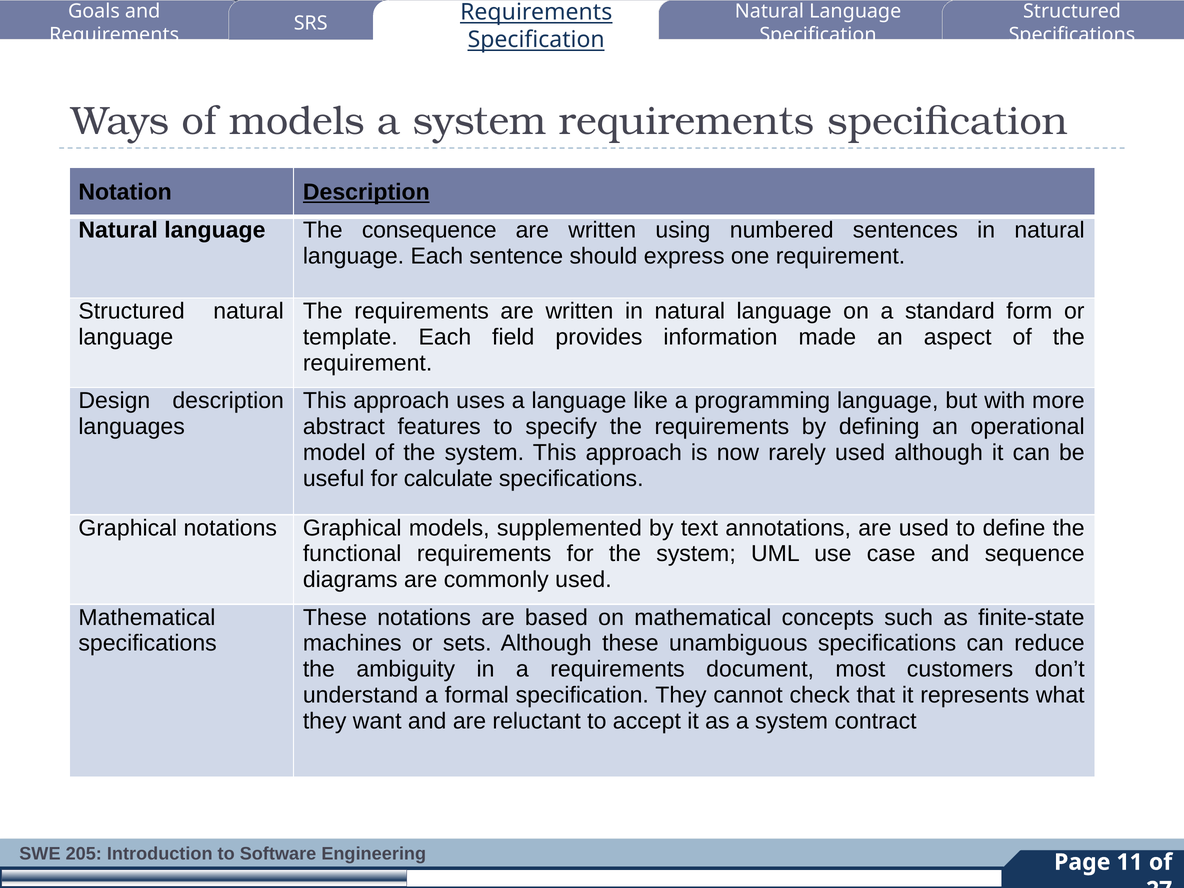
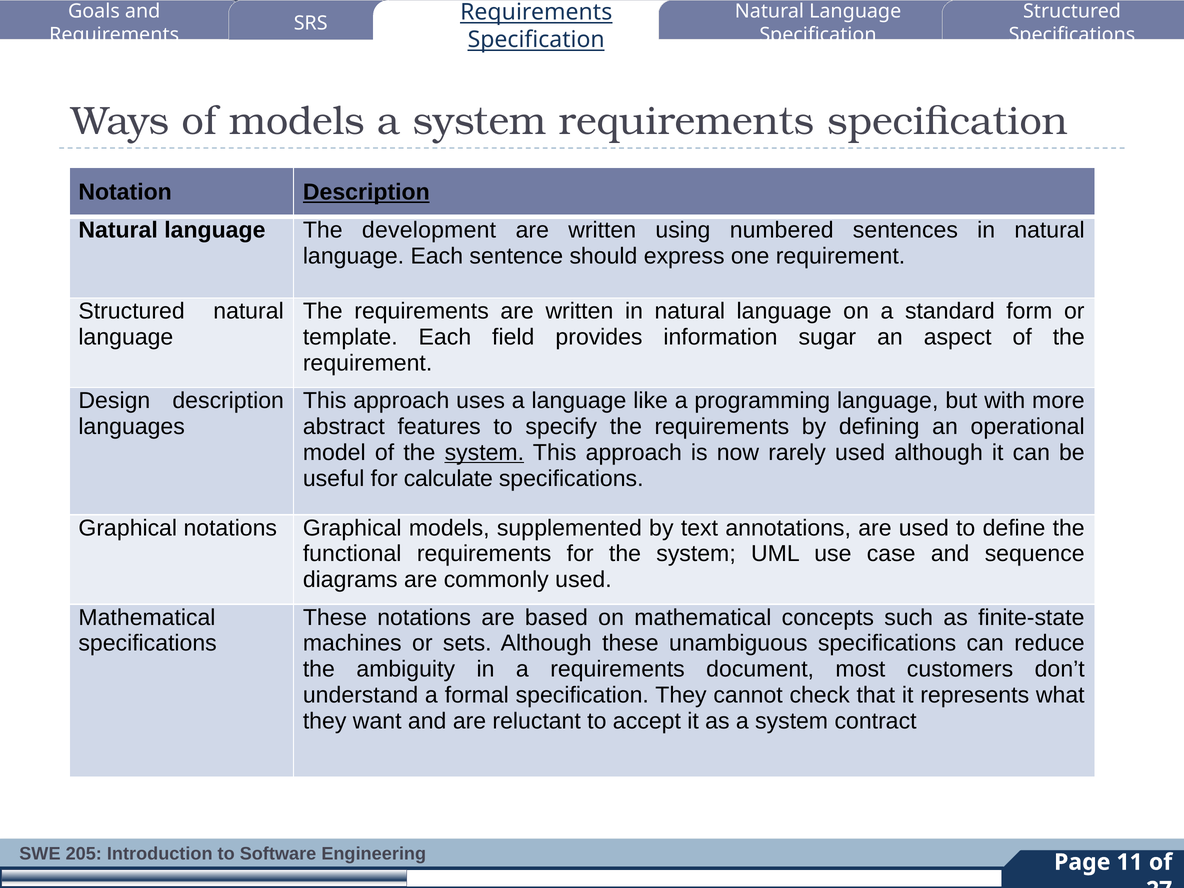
consequence: consequence -> development
made: made -> sugar
system at (484, 453) underline: none -> present
